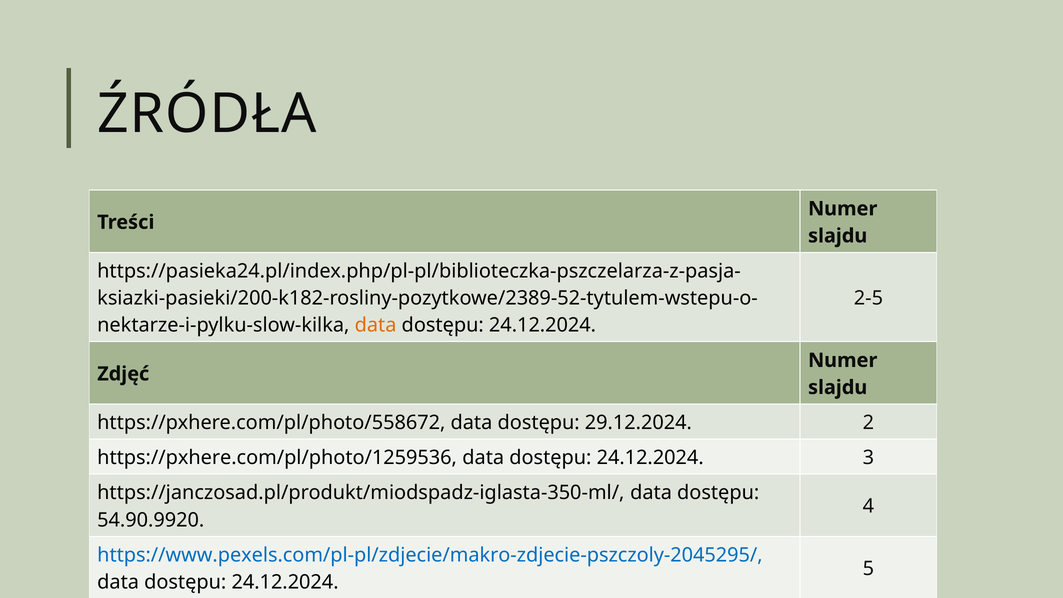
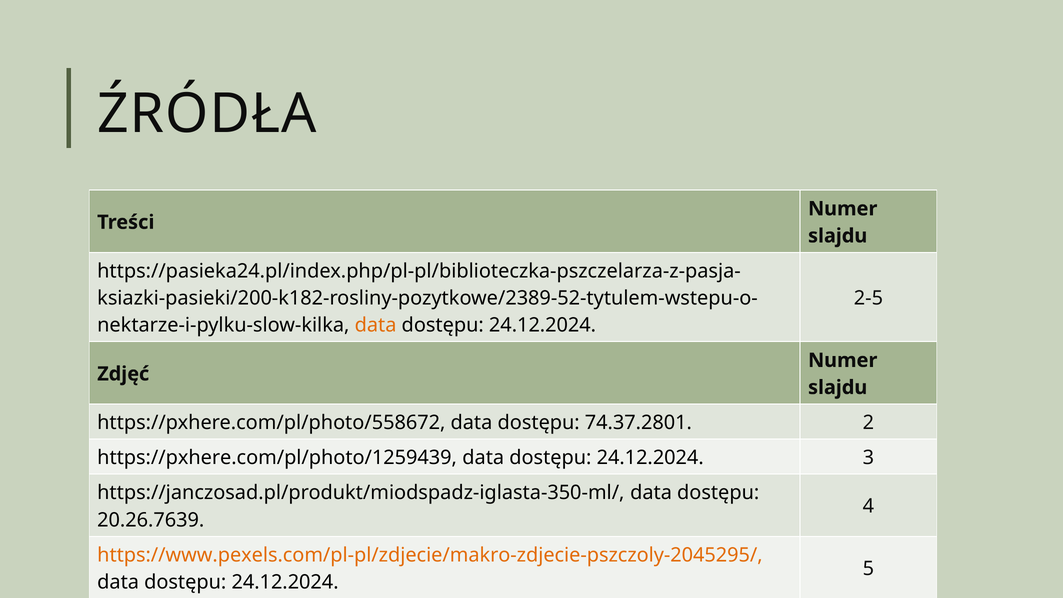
29.12.2024: 29.12.2024 -> 74.37.2801
https://pxhere.com/pl/photo/1259536: https://pxhere.com/pl/photo/1259536 -> https://pxhere.com/pl/photo/1259439
54.90.9920: 54.90.9920 -> 20.26.7639
https://www.pexels.com/pl-pl/zdjecie/makro-zdjecie-pszczoly-2045295/ colour: blue -> orange
